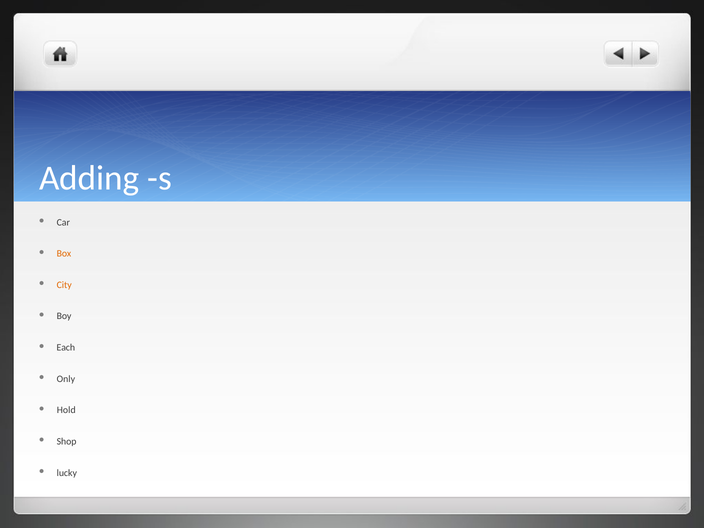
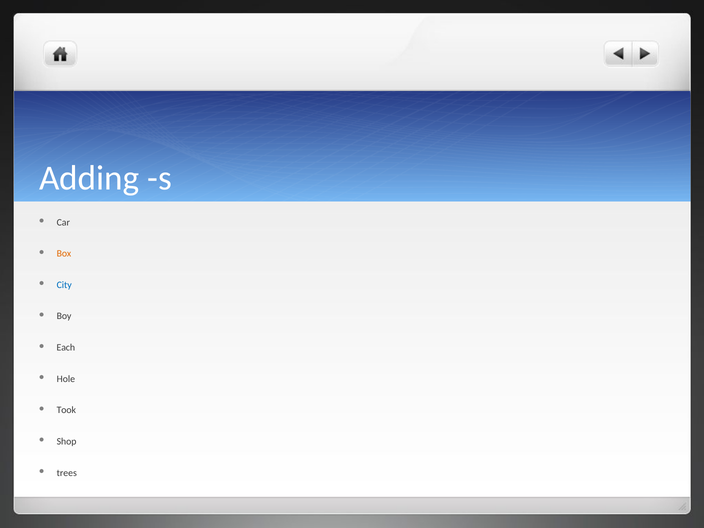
City colour: orange -> blue
Only: Only -> Hole
Hold: Hold -> Took
lucky: lucky -> trees
